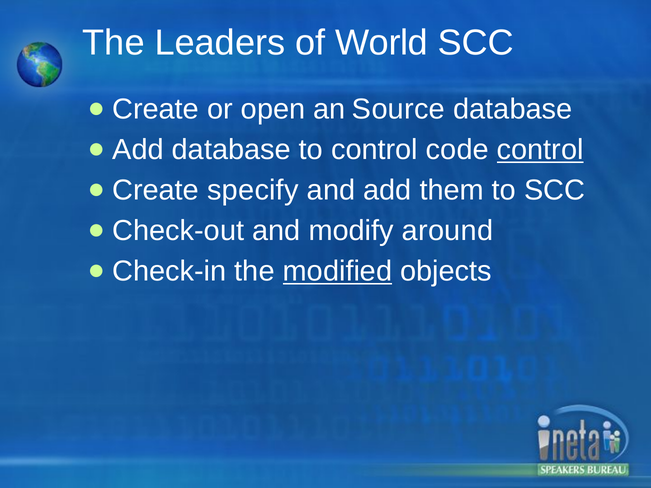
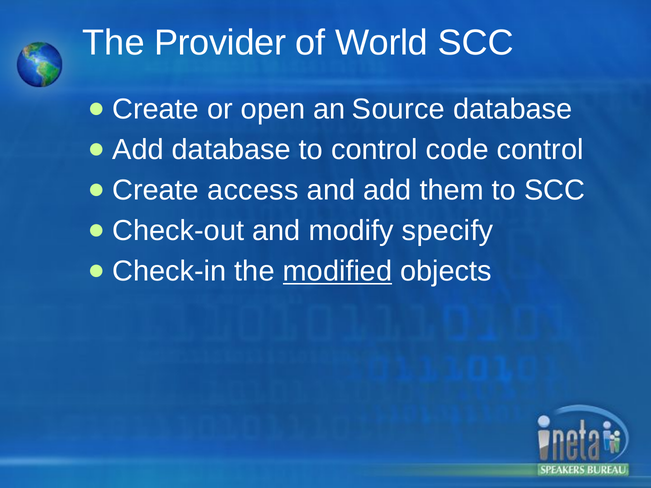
Leaders: Leaders -> Provider
control at (540, 150) underline: present -> none
specify: specify -> access
around: around -> specify
